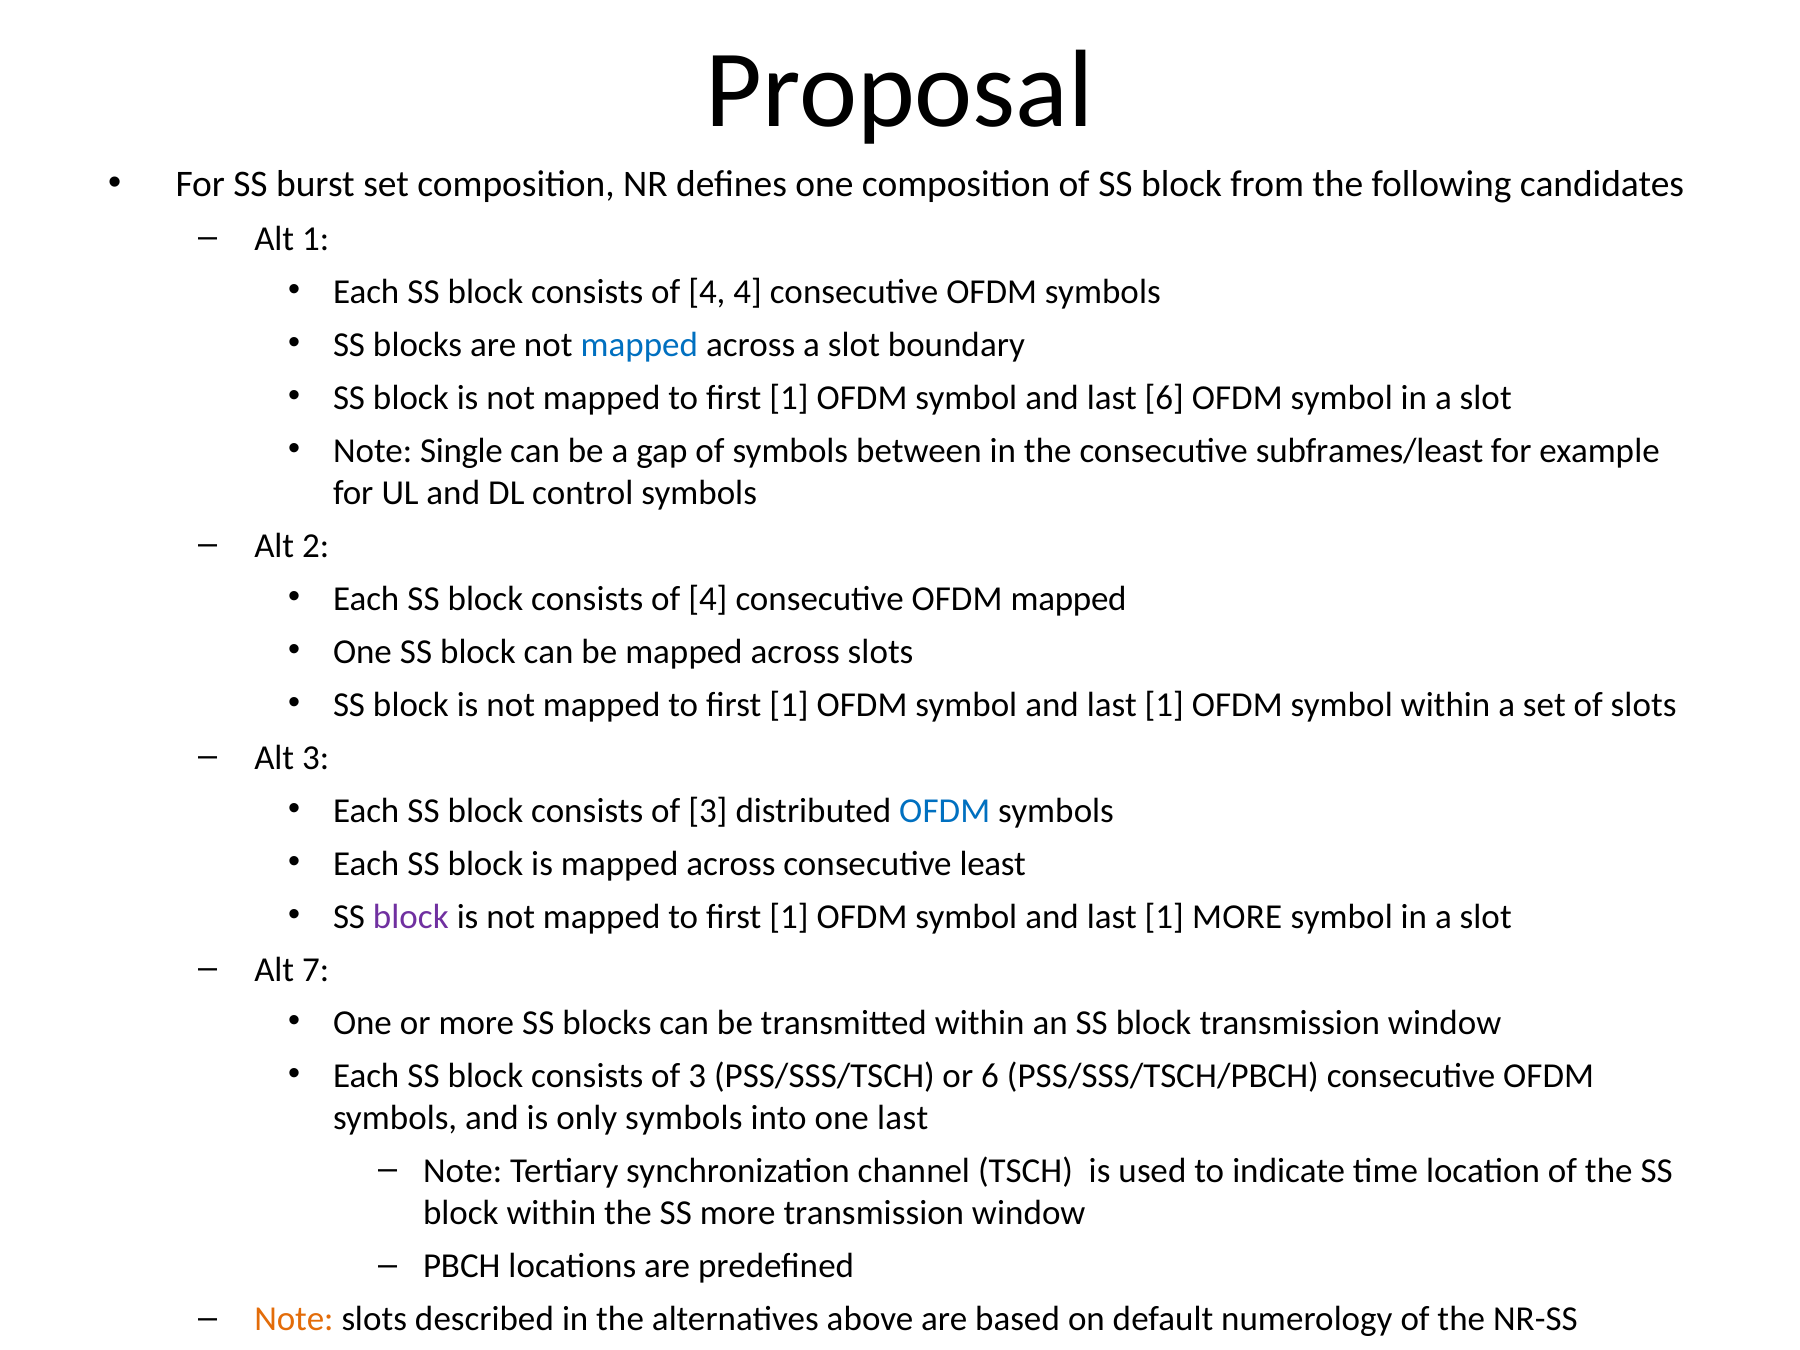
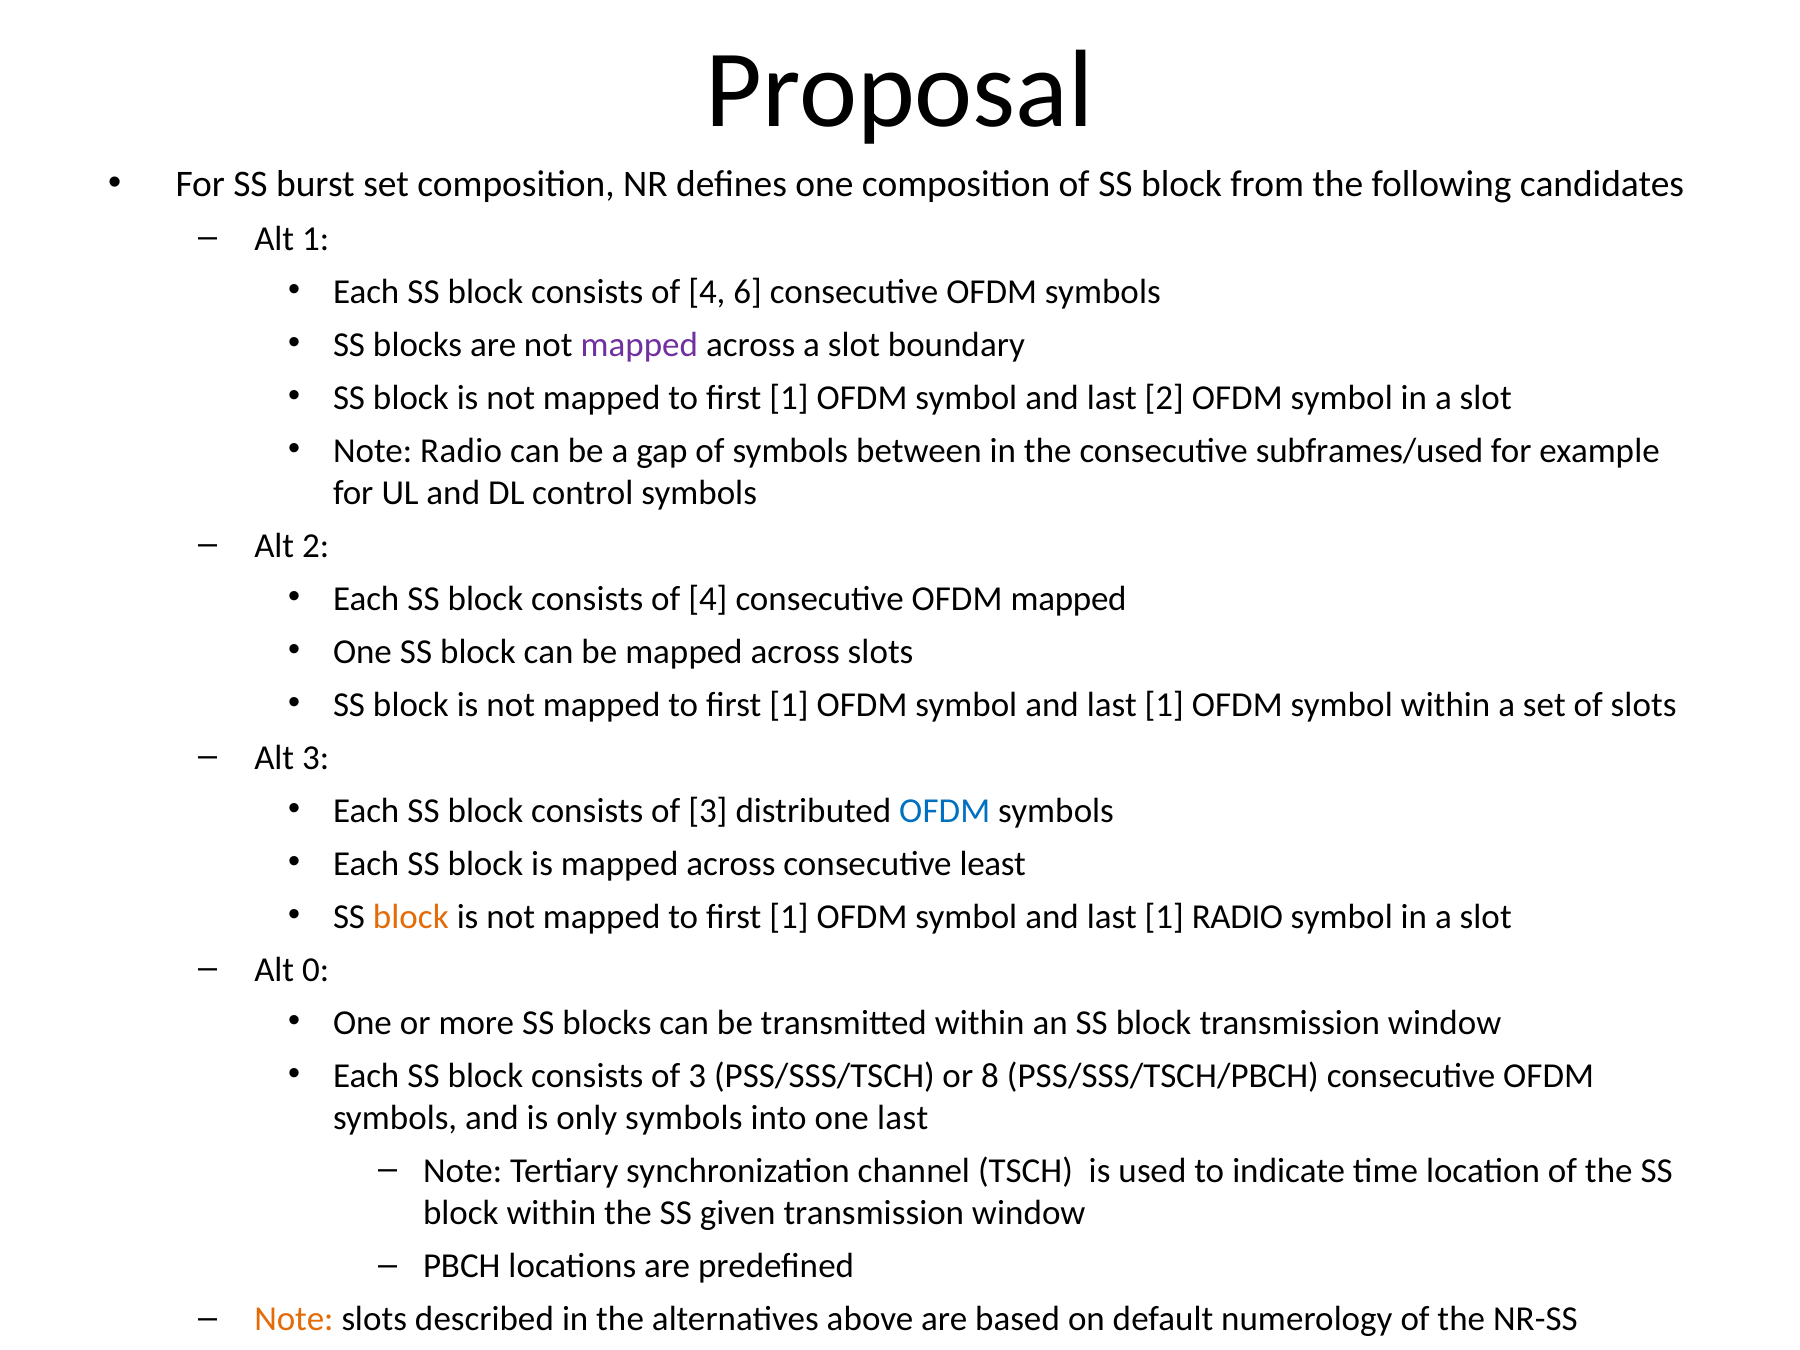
4 4: 4 -> 6
mapped at (639, 344) colour: blue -> purple
last 6: 6 -> 2
Note Single: Single -> Radio
subframes/least: subframes/least -> subframes/used
block at (411, 917) colour: purple -> orange
1 MORE: MORE -> RADIO
7: 7 -> 0
or 6: 6 -> 8
SS more: more -> given
